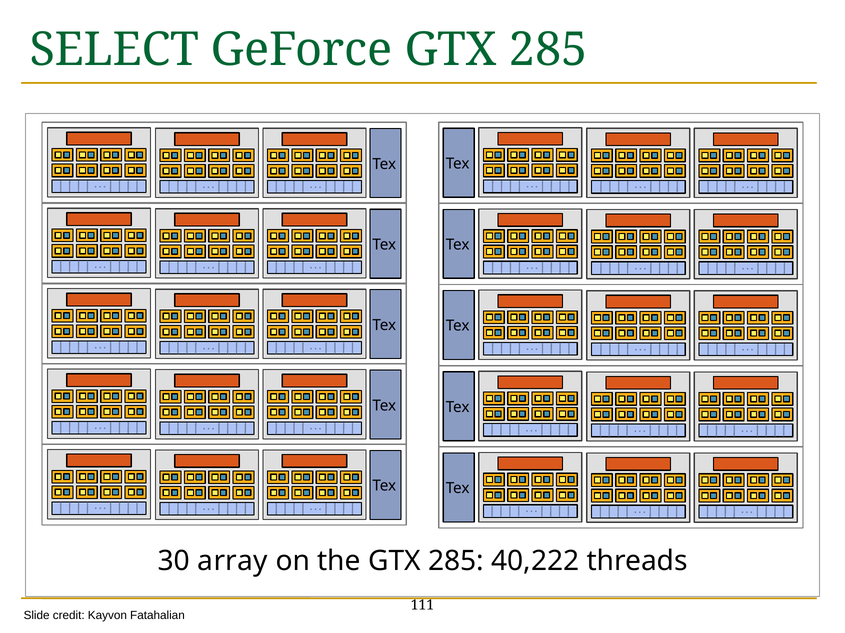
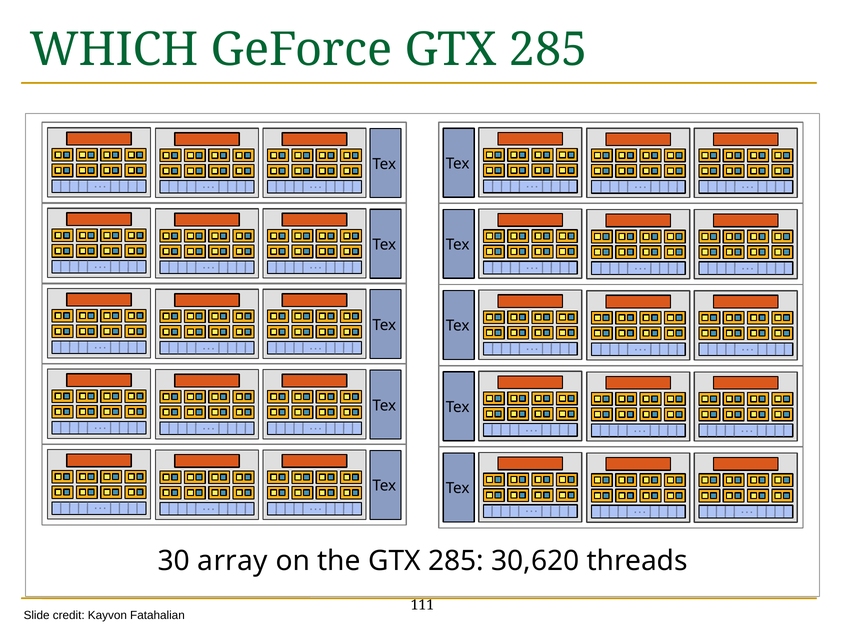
SELECT: SELECT -> WHICH
40,222: 40,222 -> 30,620
